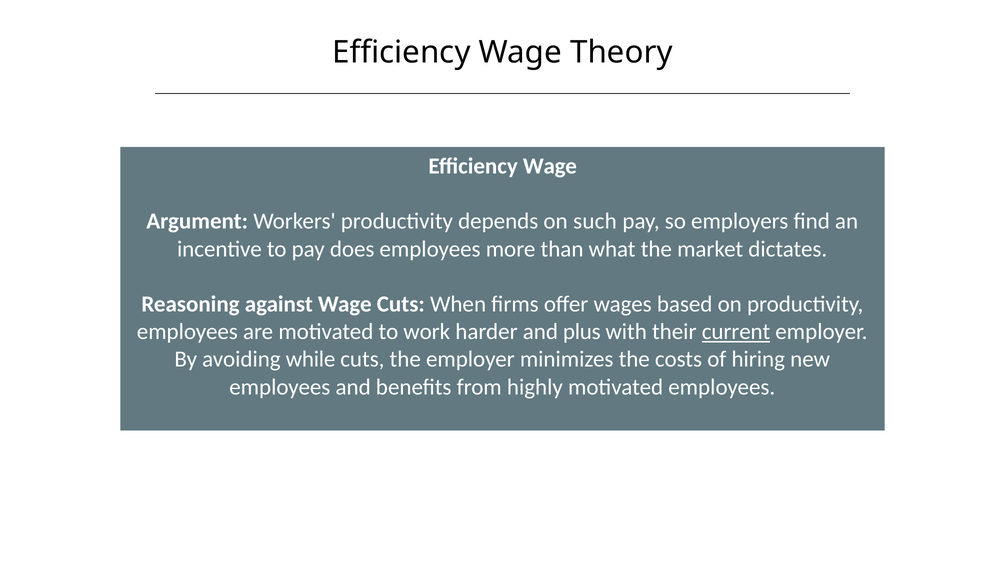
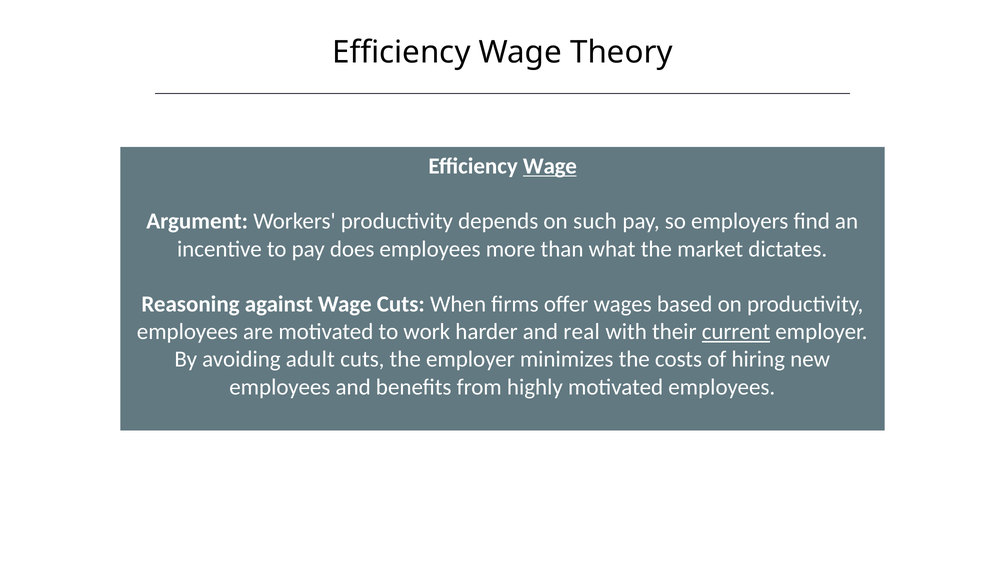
Wage at (550, 166) underline: none -> present
plus: plus -> real
while: while -> adult
